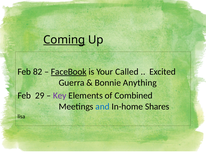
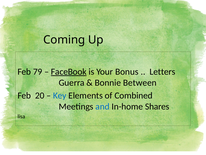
Coming underline: present -> none
82: 82 -> 79
Called: Called -> Bonus
Excited: Excited -> Letters
Anything: Anything -> Between
29: 29 -> 20
Key colour: purple -> blue
